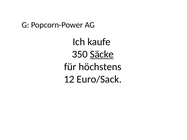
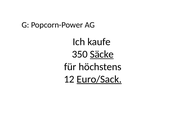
Euro/Sack underline: none -> present
